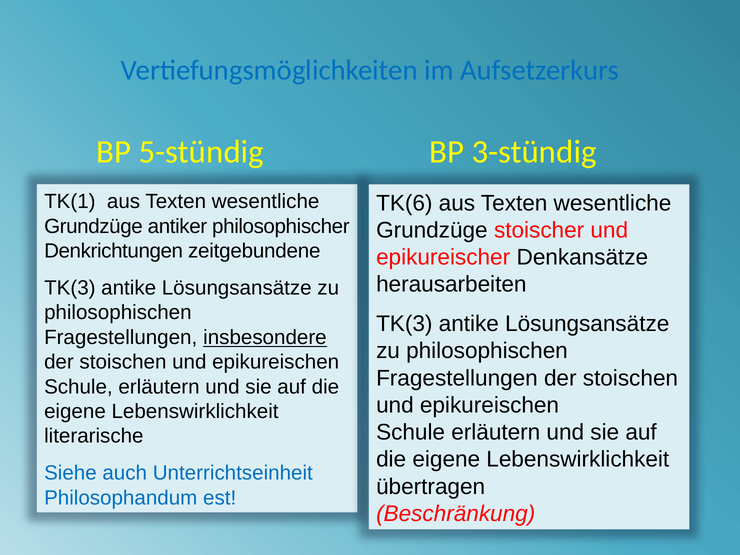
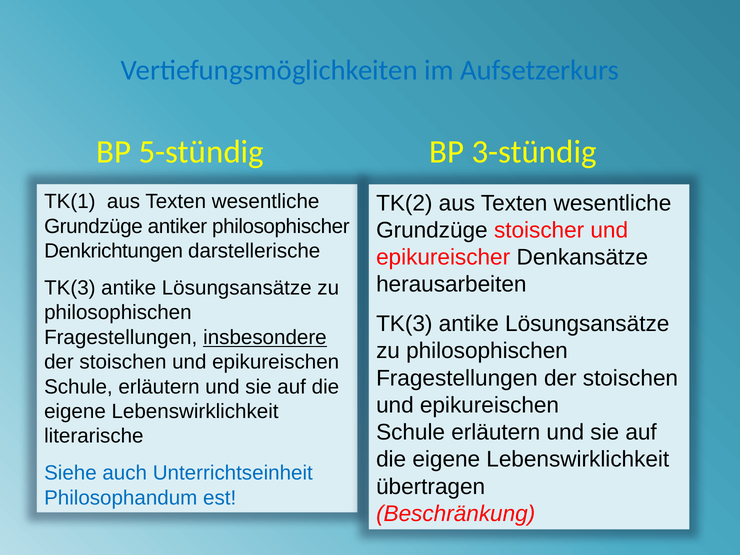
TK(6: TK(6 -> TK(2
zeitgebundene: zeitgebundene -> darstellerische
